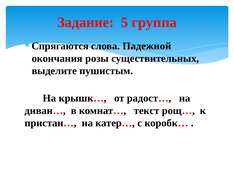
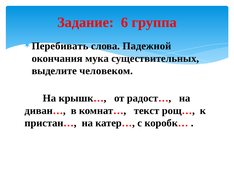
5: 5 -> 6
Спрягаются: Спрягаются -> Перебивать
розы: розы -> мука
пушистым: пушистым -> человеком
